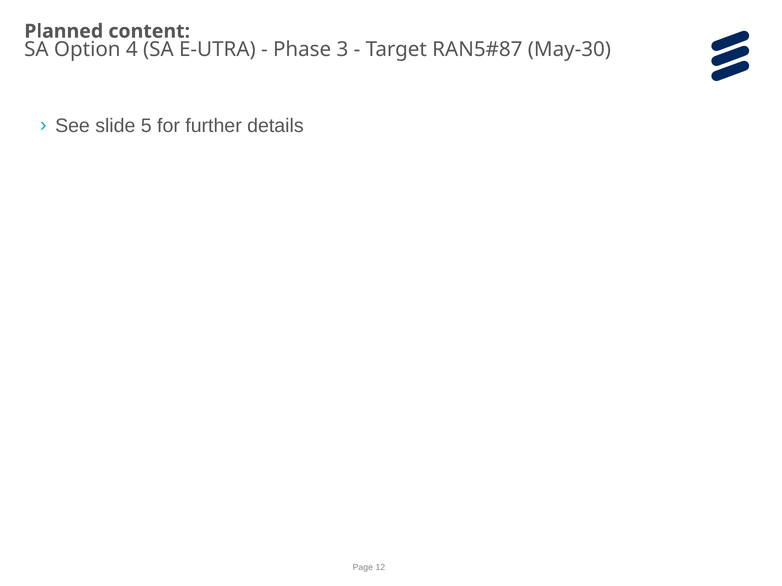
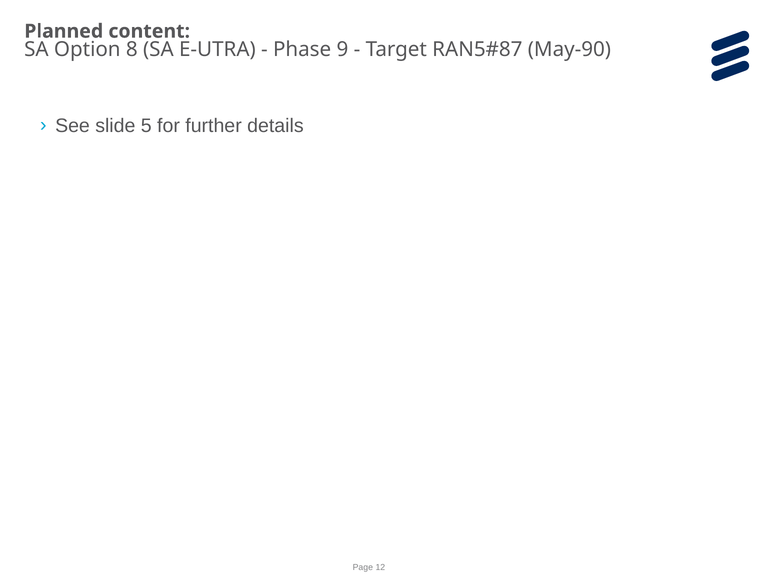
4: 4 -> 8
3: 3 -> 9
May-30: May-30 -> May-90
